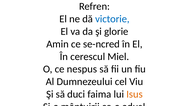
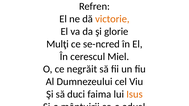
victorie colour: blue -> orange
Amin: Amin -> Mulţi
nespus: nespus -> negrăit
